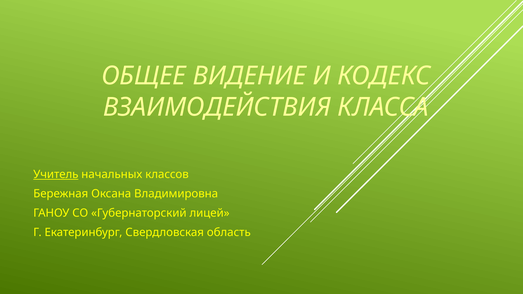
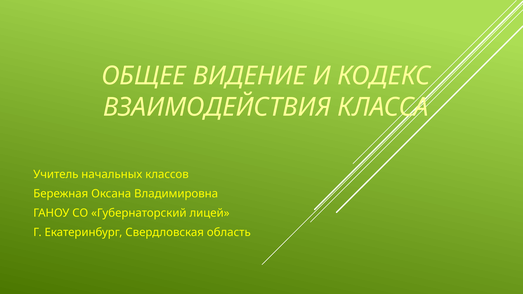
Учитель underline: present -> none
